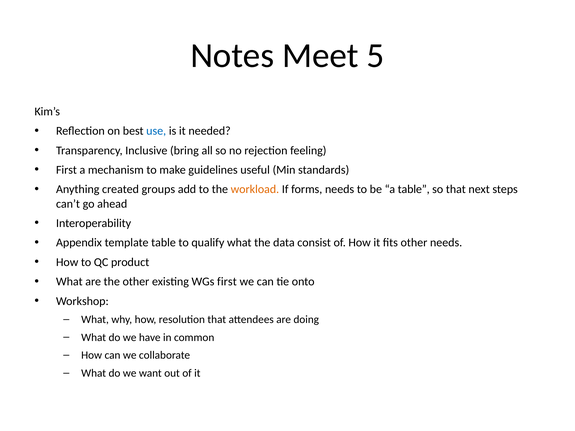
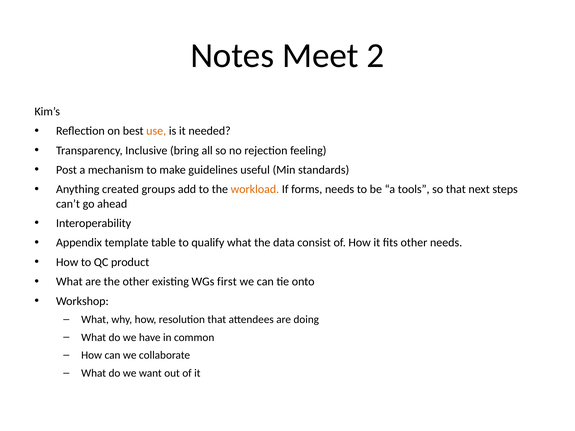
5: 5 -> 2
use colour: blue -> orange
First at (66, 170): First -> Post
a table: table -> tools
